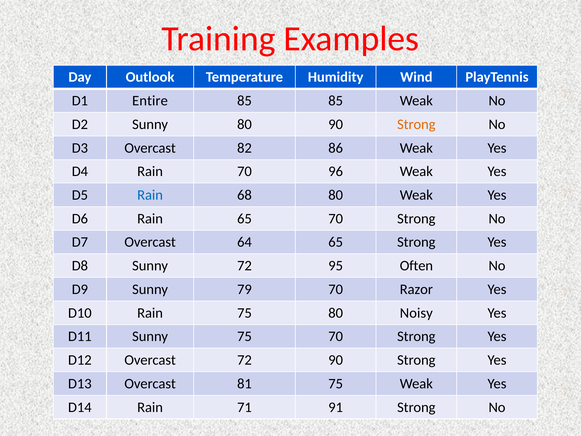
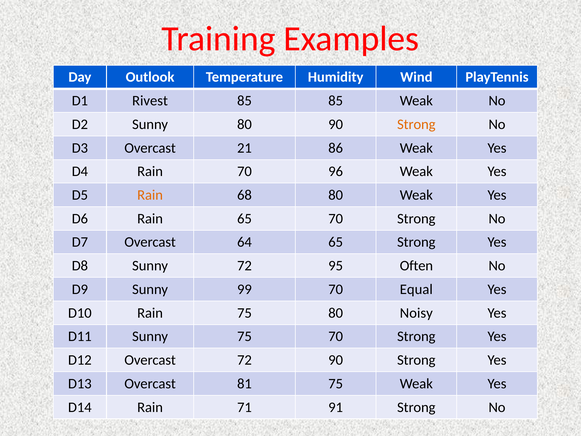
Entire: Entire -> Rivest
82: 82 -> 21
Rain at (150, 195) colour: blue -> orange
79: 79 -> 99
Razor: Razor -> Equal
